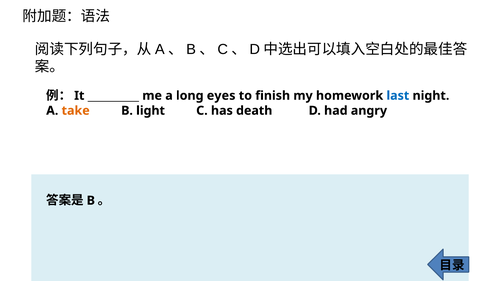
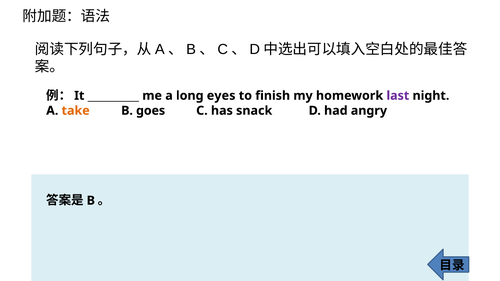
last colour: blue -> purple
light: light -> goes
death: death -> snack
